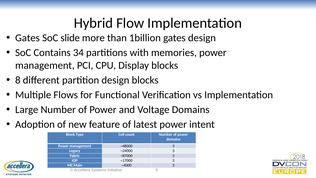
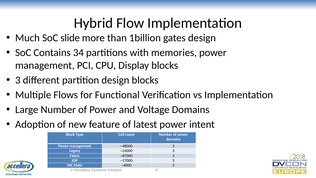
Gates at (27, 38): Gates -> Much
8 at (18, 80): 8 -> 3
